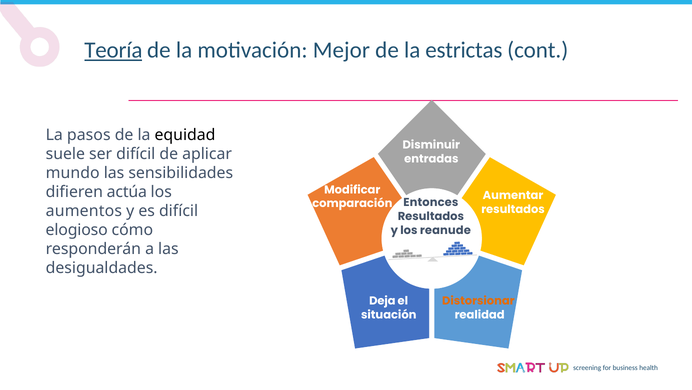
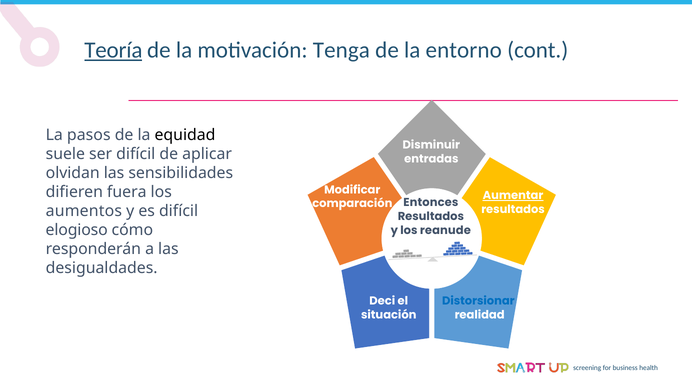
Mejor: Mejor -> Tenga
estrictas: estrictas -> entorno
mundo: mundo -> olvidan
actúa: actúa -> fuera
Aumentar underline: none -> present
Deja: Deja -> Deci
Distorsionar colour: orange -> blue
